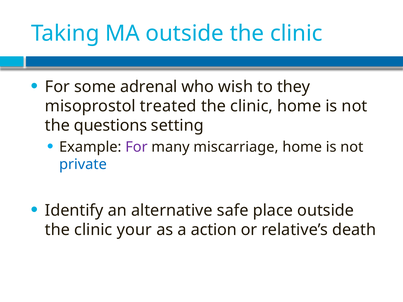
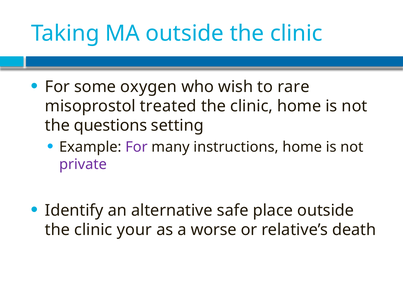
adrenal: adrenal -> oxygen
they: they -> rare
miscarriage: miscarriage -> instructions
private colour: blue -> purple
action: action -> worse
